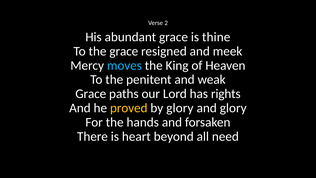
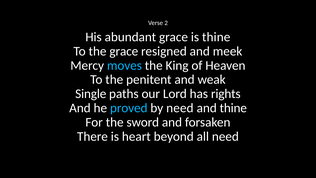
Grace at (91, 94): Grace -> Single
proved colour: yellow -> light blue
by glory: glory -> need
and glory: glory -> thine
hands: hands -> sword
